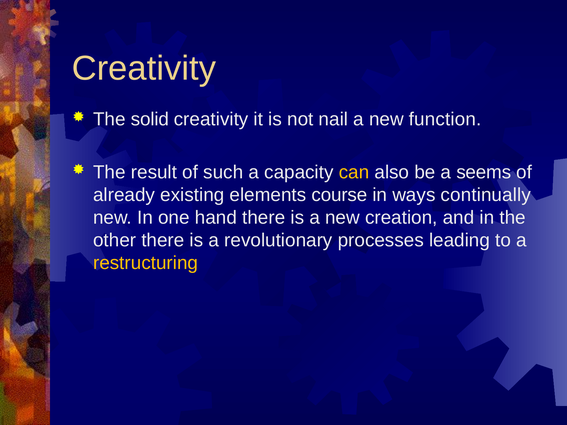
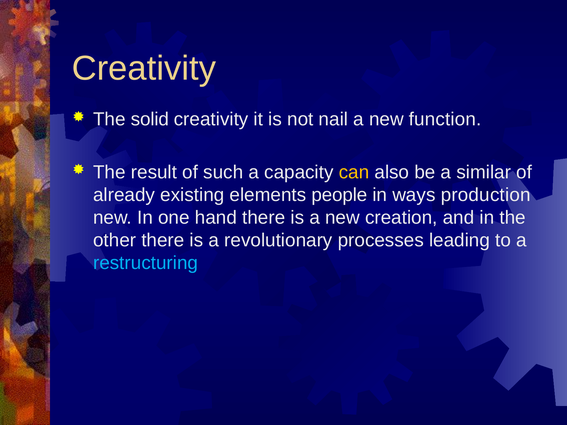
seems: seems -> similar
course: course -> people
continually: continually -> production
restructuring colour: yellow -> light blue
